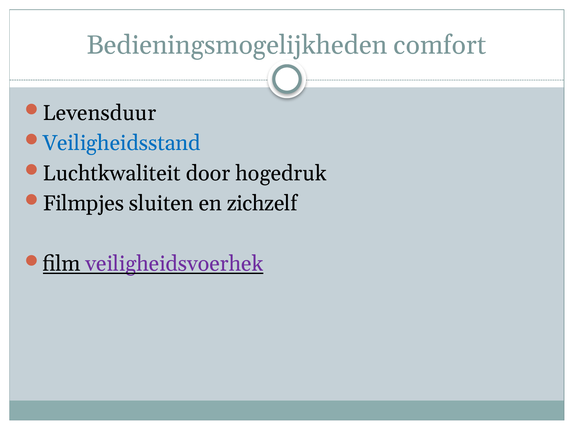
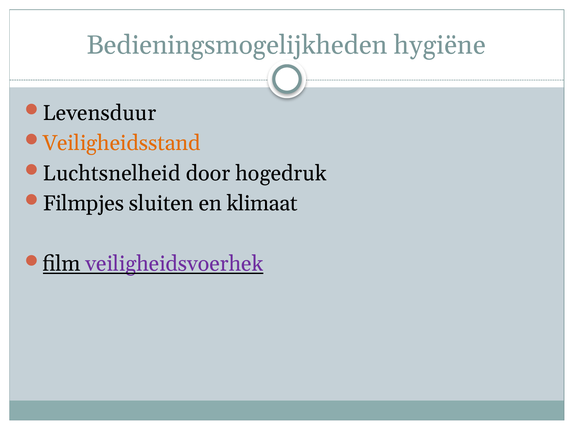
comfort: comfort -> hygiëne
Veiligheidsstand colour: blue -> orange
Luchtkwaliteit: Luchtkwaliteit -> Luchtsnelheid
zichzelf: zichzelf -> klimaat
